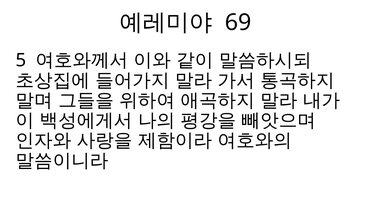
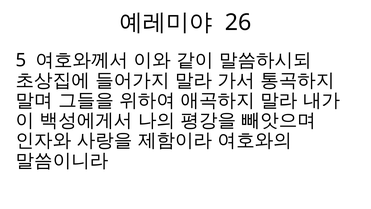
69: 69 -> 26
